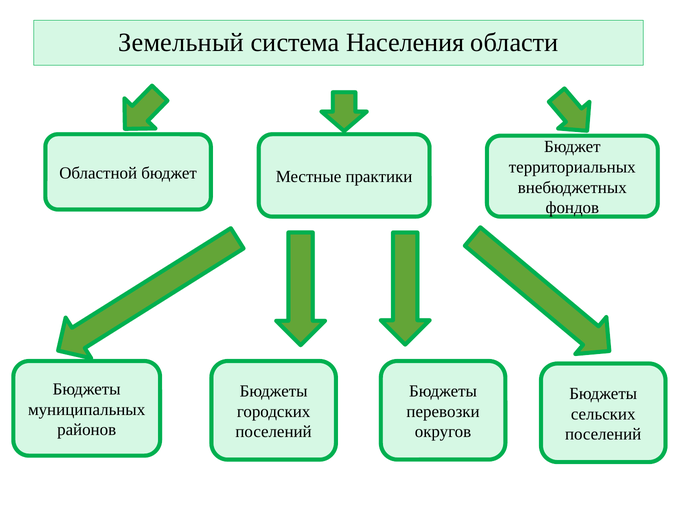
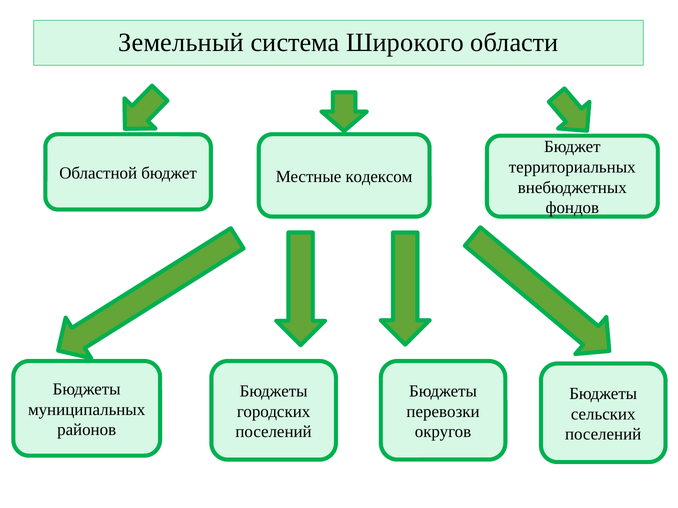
Населения: Населения -> Широкого
практики: практики -> кодексом
